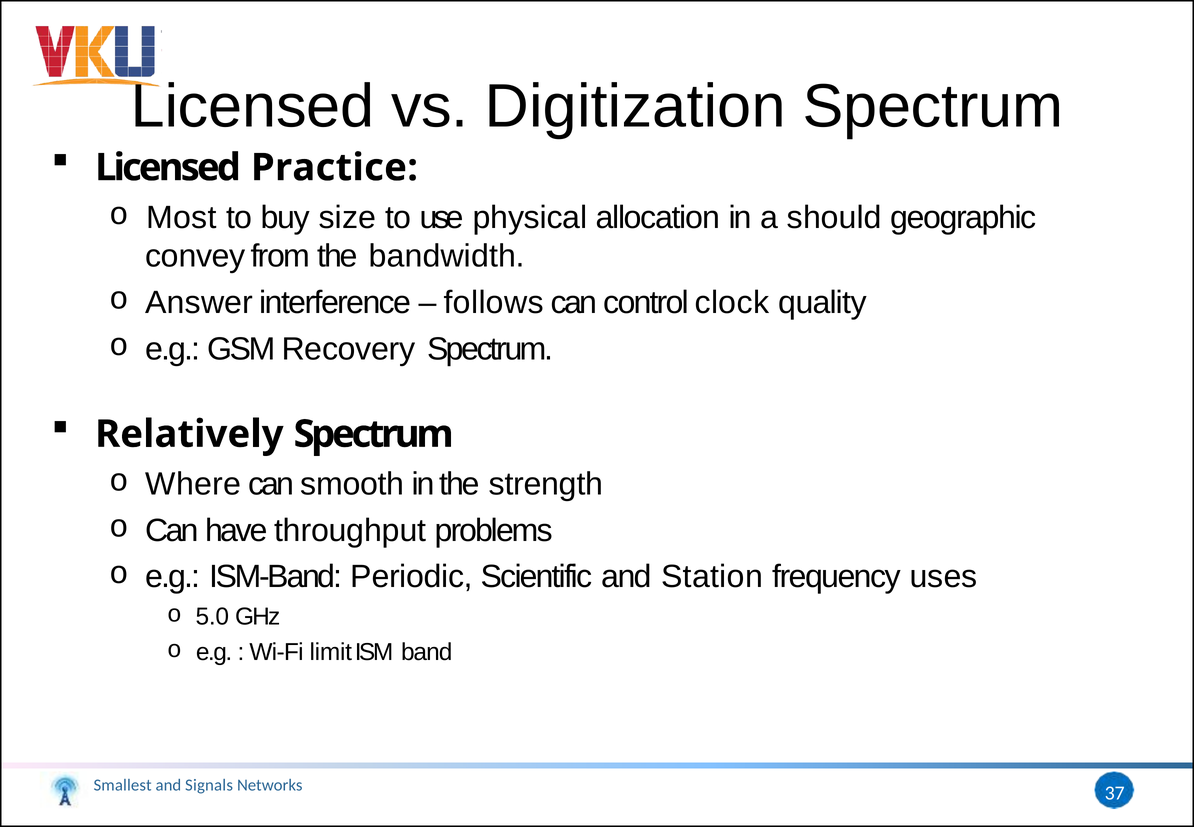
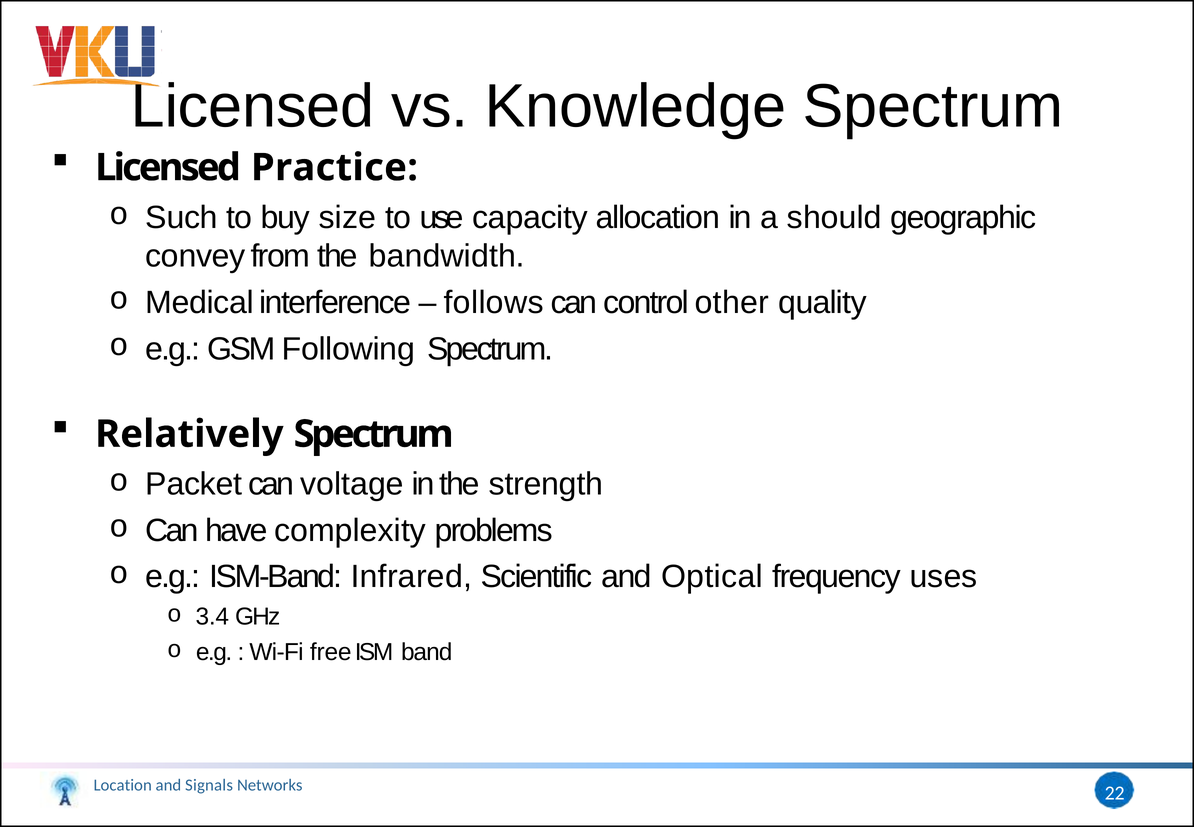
Digitization: Digitization -> Knowledge
Most: Most -> Such
physical: physical -> capacity
Answer: Answer -> Medical
clock: clock -> other
Recovery: Recovery -> Following
Where: Where -> Packet
smooth: smooth -> voltage
throughput: throughput -> complexity
Periodic: Periodic -> Infrared
Station: Station -> Optical
5.0: 5.0 -> 3.4
limit: limit -> free
Smallest: Smallest -> Location
37: 37 -> 22
